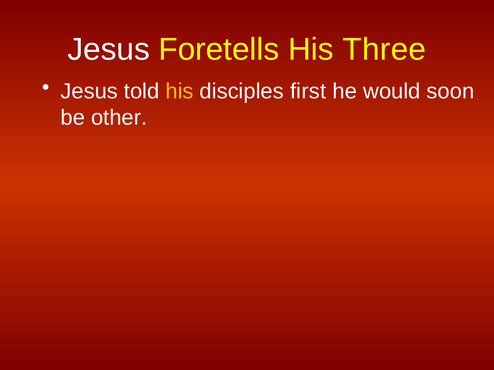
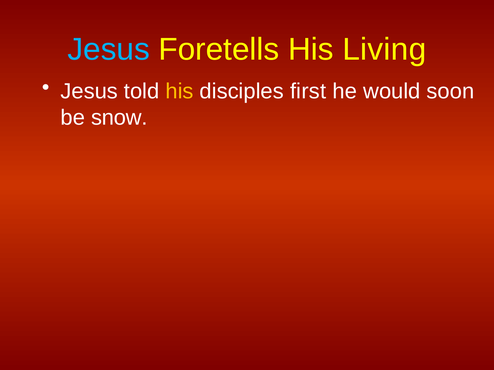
Jesus at (109, 50) colour: white -> light blue
Three: Three -> Living
other: other -> snow
